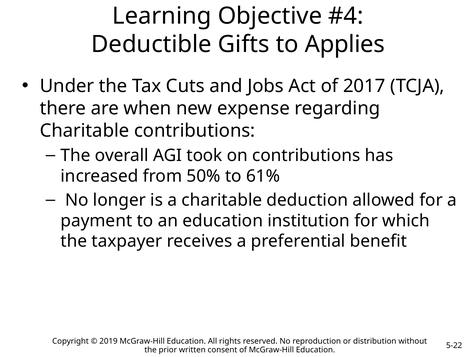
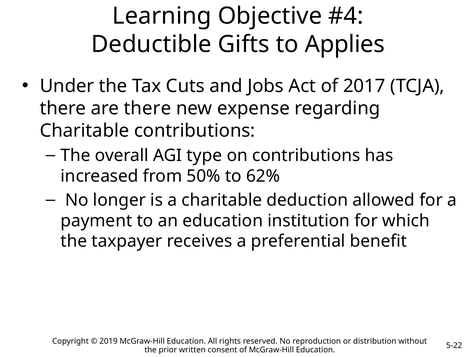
are when: when -> there
took: took -> type
61%: 61% -> 62%
